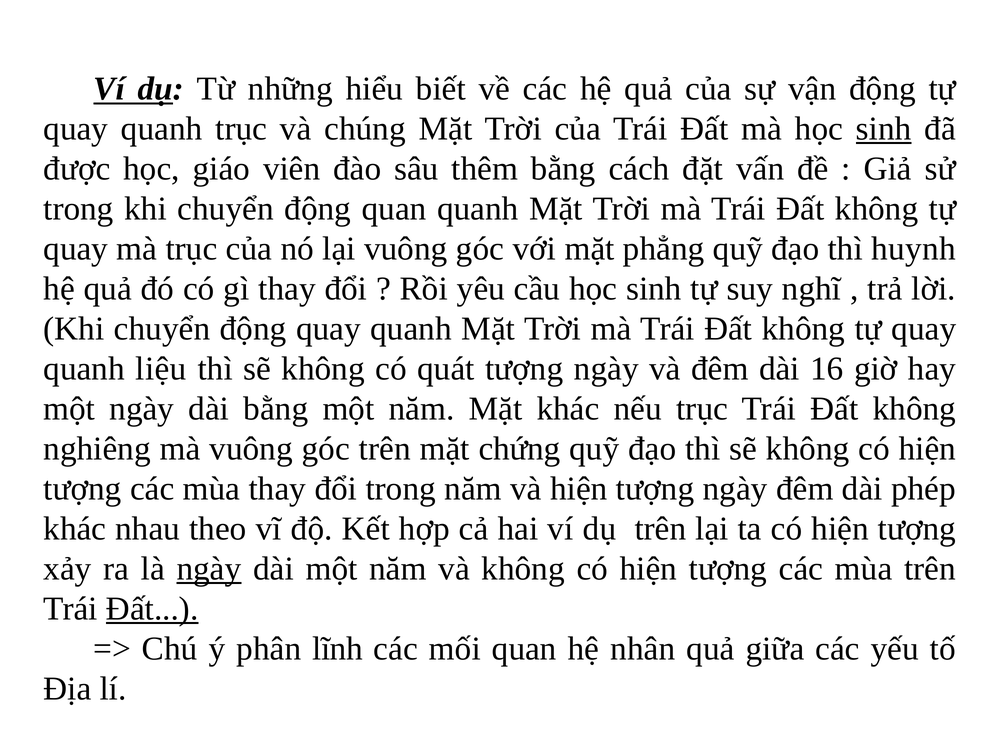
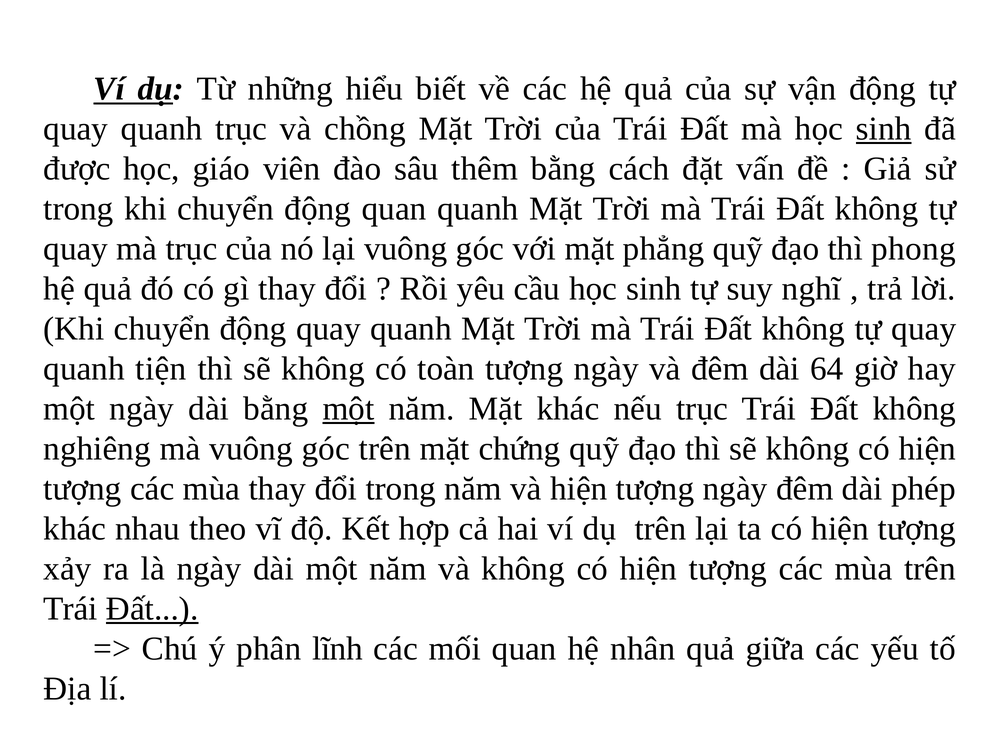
chúng: chúng -> chồng
huynh: huynh -> phong
liệu: liệu -> tiện
quát: quát -> toàn
16: 16 -> 64
một at (348, 409) underline: none -> present
ngày at (209, 569) underline: present -> none
